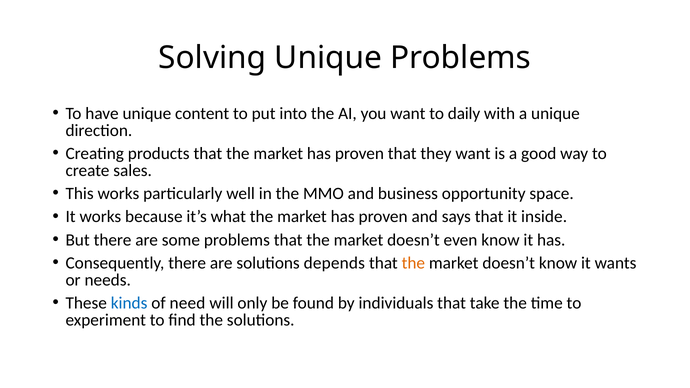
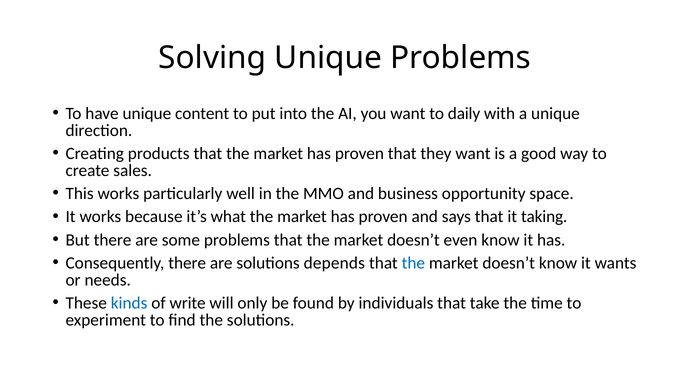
inside: inside -> taking
the at (413, 263) colour: orange -> blue
need: need -> write
